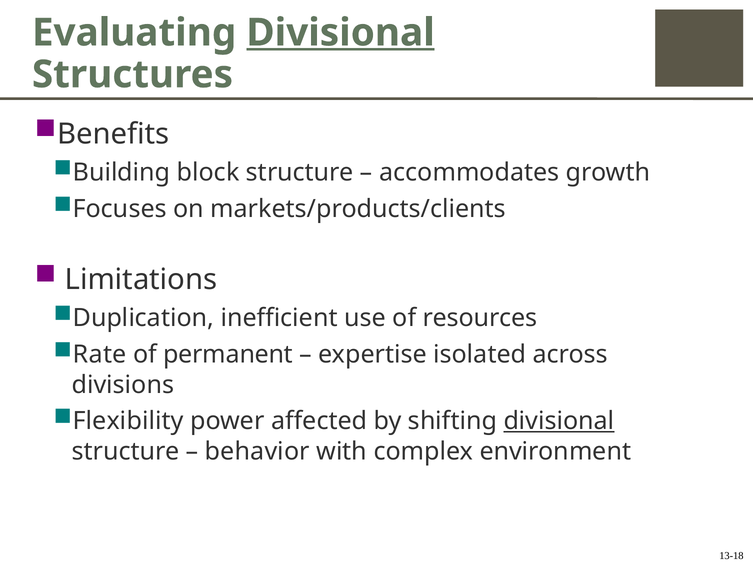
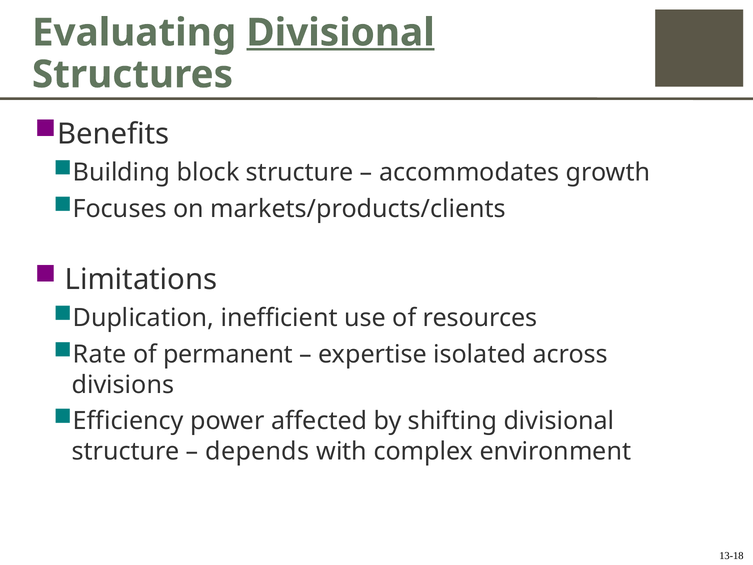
Flexibility: Flexibility -> Efficiency
divisional at (559, 421) underline: present -> none
behavior: behavior -> depends
